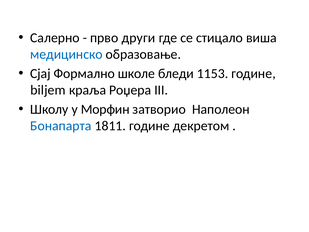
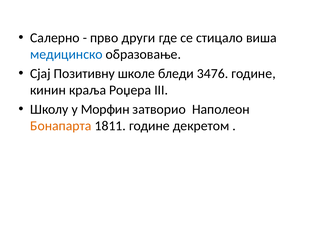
Формално: Формално -> Позитивну
1153: 1153 -> 3476
biljem: biljem -> кинин
Бонапарта colour: blue -> orange
